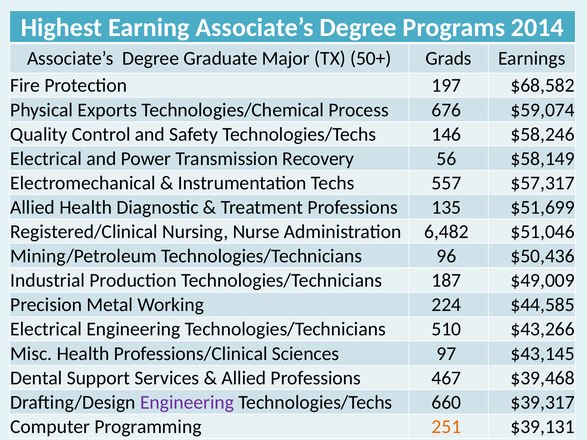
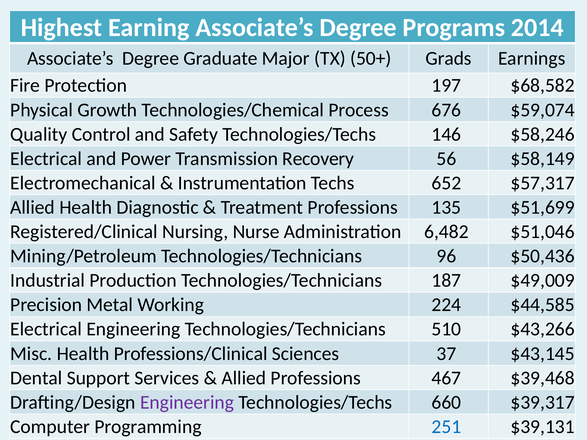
Exports: Exports -> Growth
557: 557 -> 652
97: 97 -> 37
251 colour: orange -> blue
